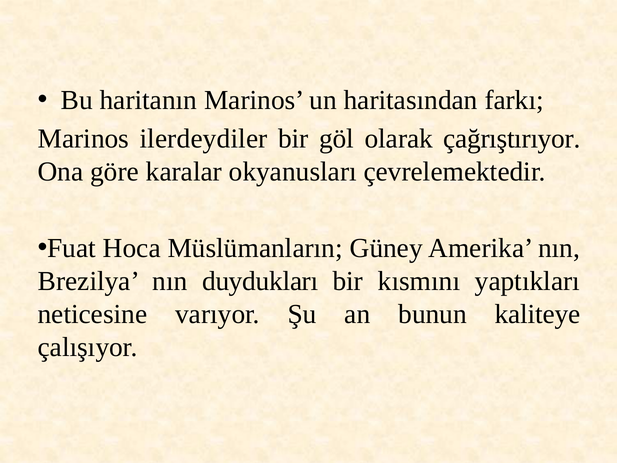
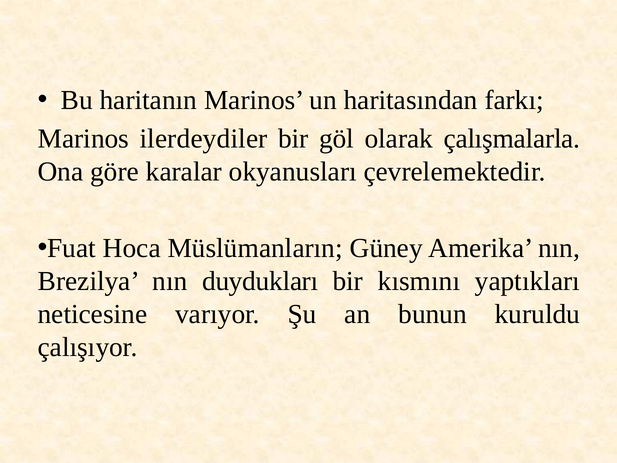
çağrıştırıyor: çağrıştırıyor -> çalışmalarla
kaliteye: kaliteye -> kuruldu
